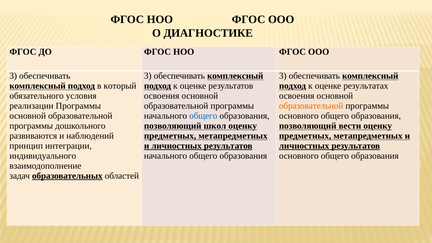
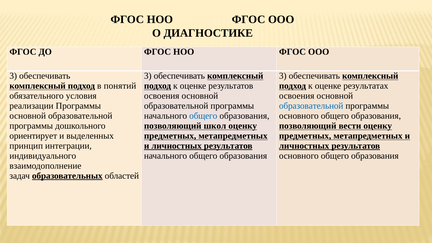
который: который -> понятий
образовательной at (311, 106) colour: orange -> blue
развиваются: развиваются -> ориентирует
наблюдений: наблюдений -> выделенных
